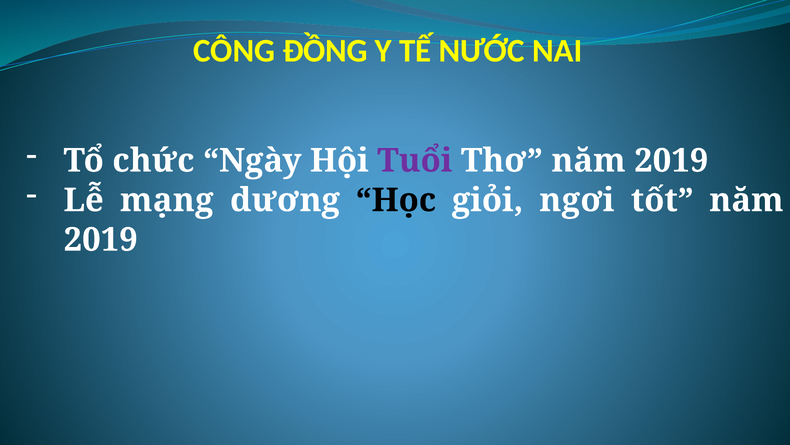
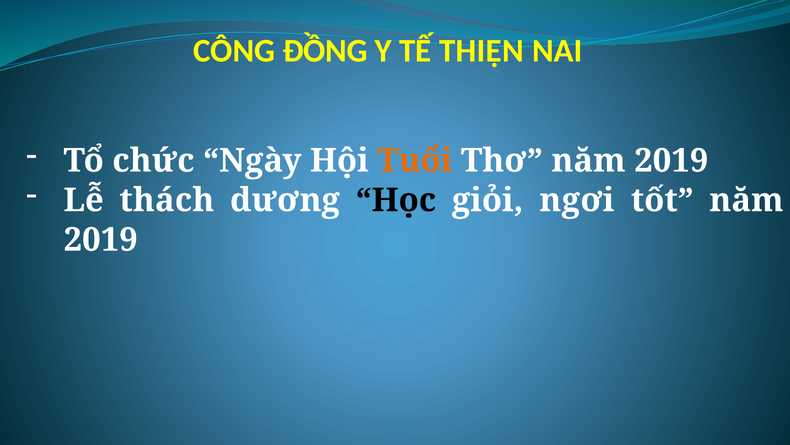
NƯỚC: NƯỚC -> THIỆN
Tuổi colour: purple -> orange
mạng: mạng -> thách
